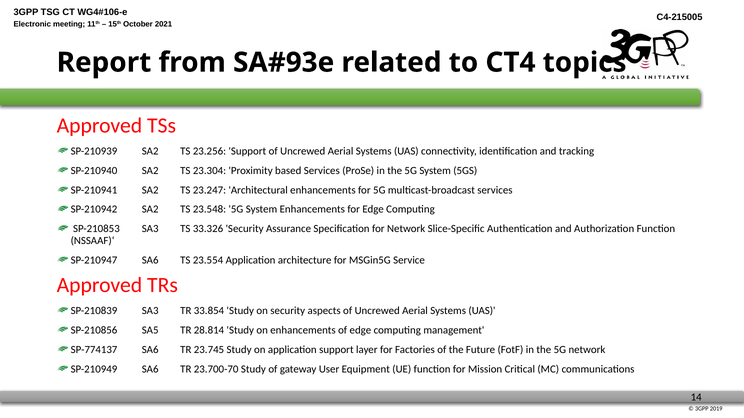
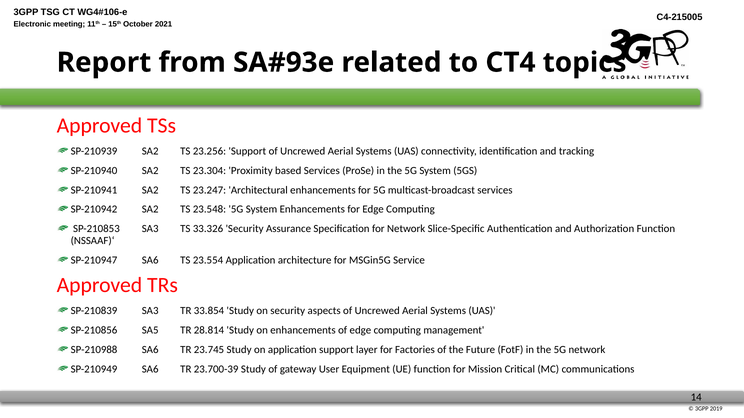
SP-774137: SP-774137 -> SP-210988
23.700-70: 23.700-70 -> 23.700-39
